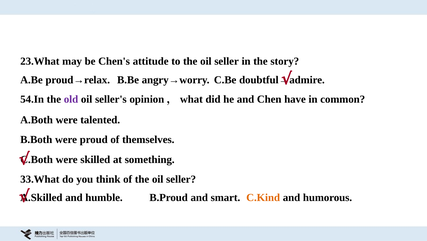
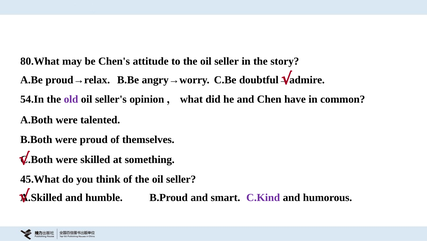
23.What: 23.What -> 80.What
33.What: 33.What -> 45.What
C.Kind colour: orange -> purple
